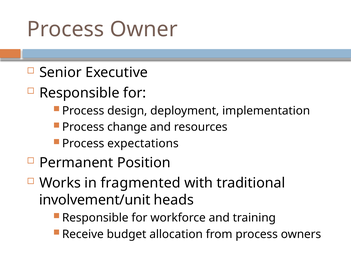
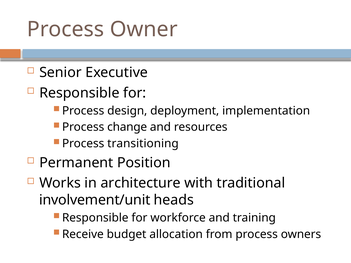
expectations: expectations -> transitioning
fragmented: fragmented -> architecture
